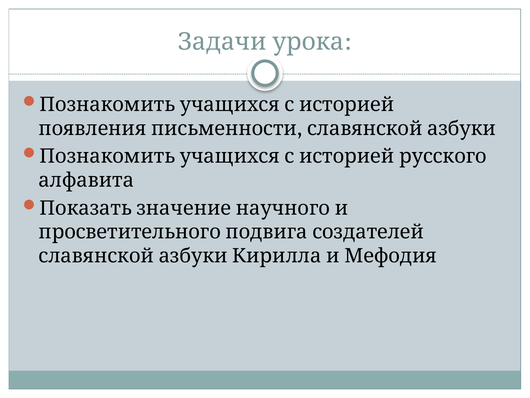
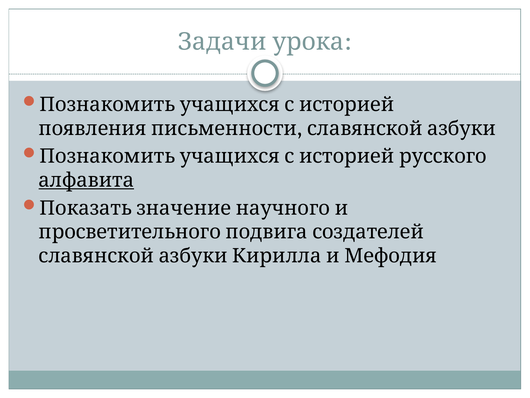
алфавита underline: none -> present
